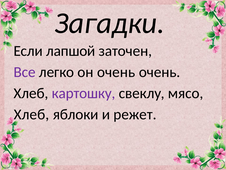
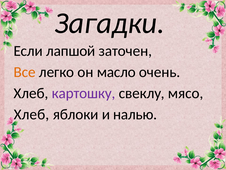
Все colour: purple -> orange
он очень: очень -> масло
режет: режет -> налью
